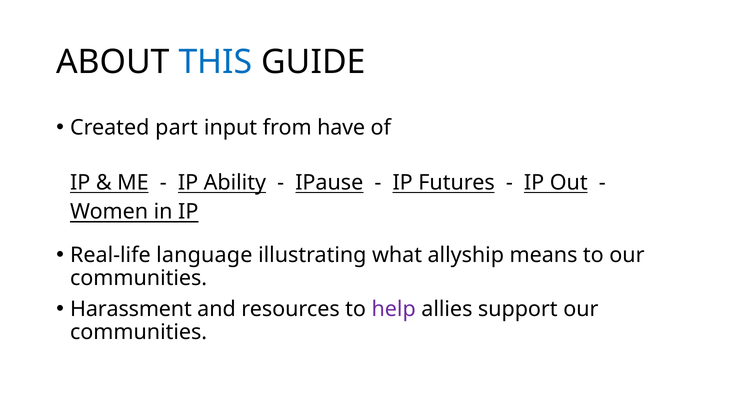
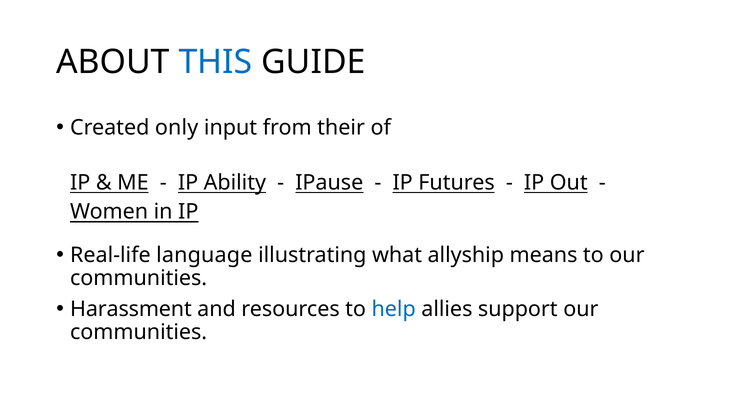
part: part -> only
have: have -> their
help colour: purple -> blue
